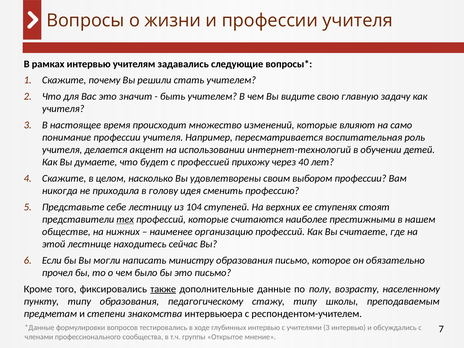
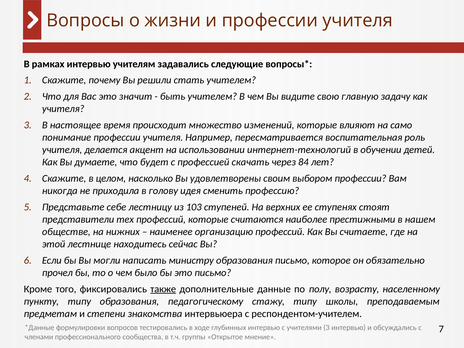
прихожу: прихожу -> скачать
40: 40 -> 84
104: 104 -> 103
тех underline: present -> none
